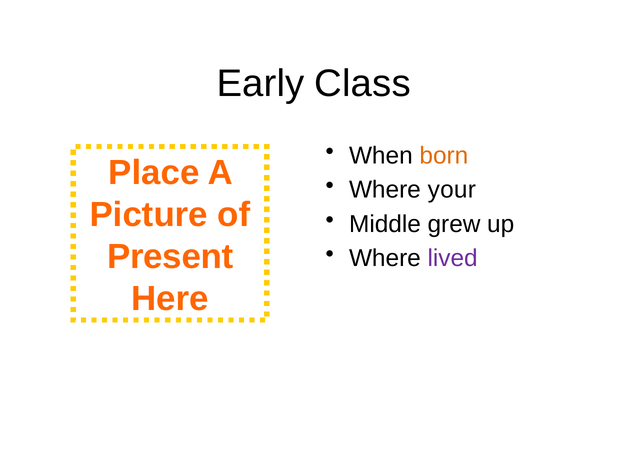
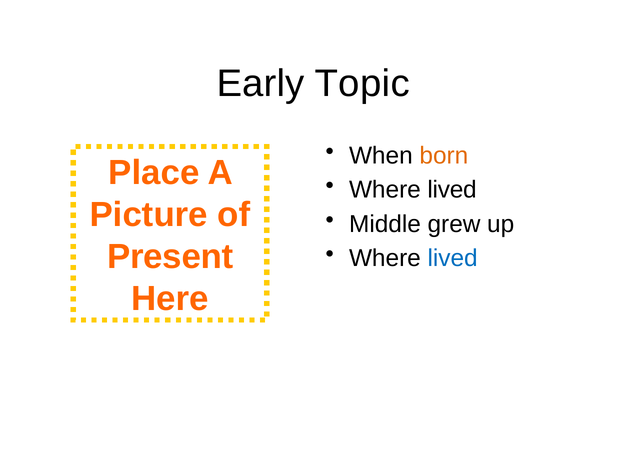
Class: Class -> Topic
your at (452, 190): your -> lived
lived at (453, 258) colour: purple -> blue
